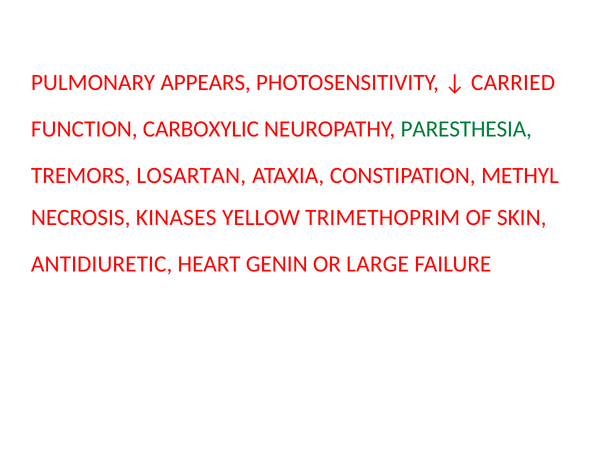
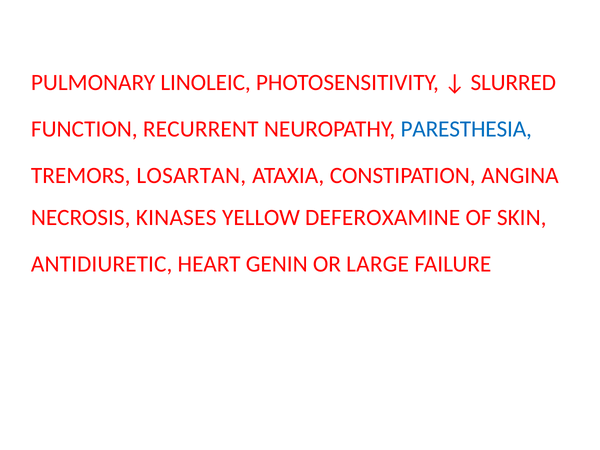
APPEARS: APPEARS -> LINOLEIC
CARRIED: CARRIED -> SLURRED
CARBOXYLIC: CARBOXYLIC -> RECURRENT
PARESTHESIA colour: green -> blue
METHYL: METHYL -> ANGINA
TRIMETHOPRIM: TRIMETHOPRIM -> DEFEROXAMINE
